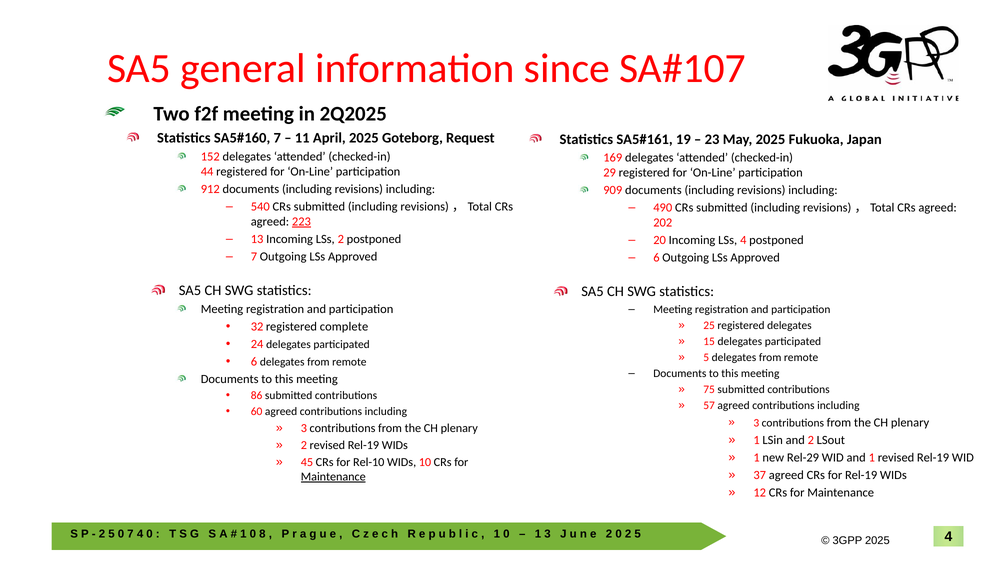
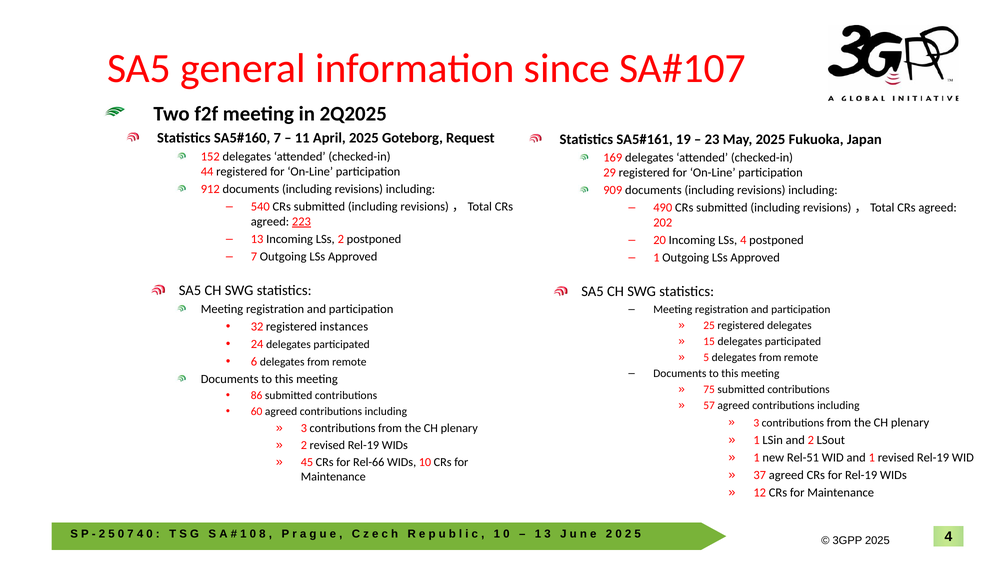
6 at (656, 258): 6 -> 1
complete: complete -> instances
Rel-29: Rel-29 -> Rel-51
Rel-10: Rel-10 -> Rel-66
Maintenance at (333, 477) underline: present -> none
